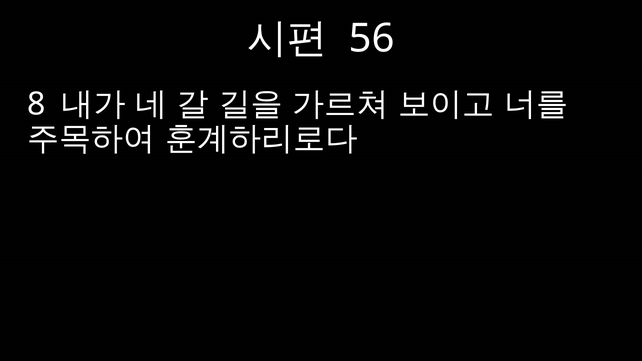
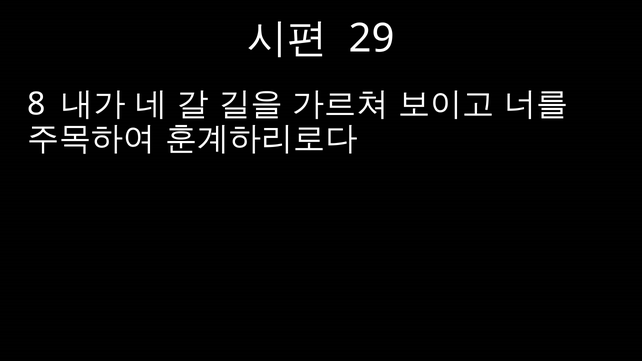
56: 56 -> 29
